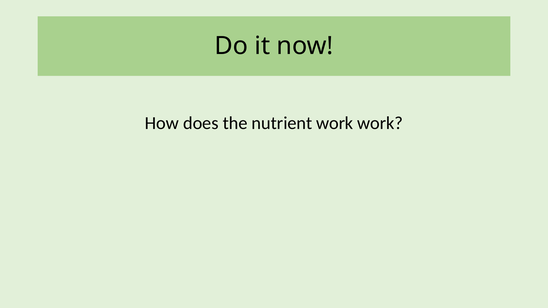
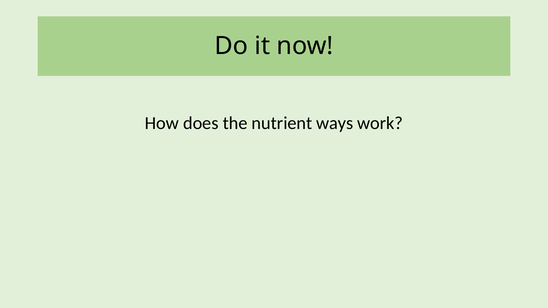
nutrient work: work -> ways
